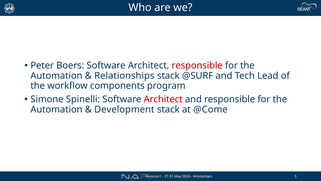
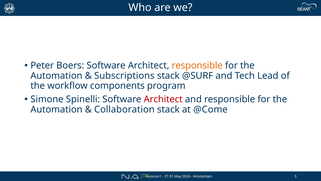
responsible at (197, 65) colour: red -> orange
Relationships: Relationships -> Subscriptions
Development: Development -> Collaboration
